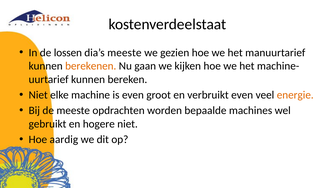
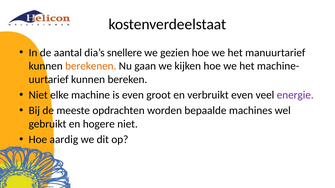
lossen: lossen -> aantal
dia’s meeste: meeste -> snellere
energie colour: orange -> purple
